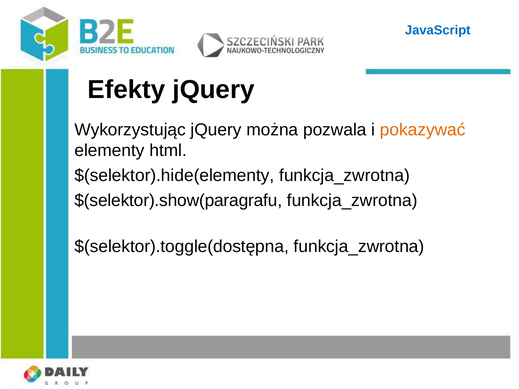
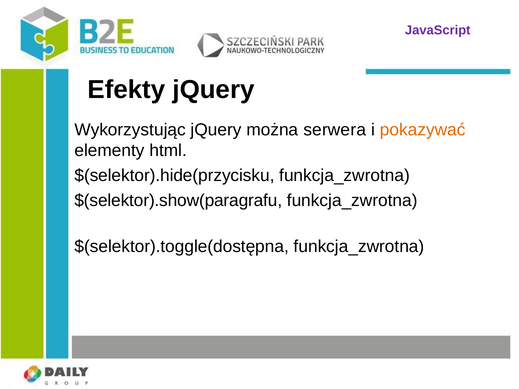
JavaScript colour: blue -> purple
pozwala: pozwala -> serwera
$(selektor).hide(elementy: $(selektor).hide(elementy -> $(selektor).hide(przycisku
